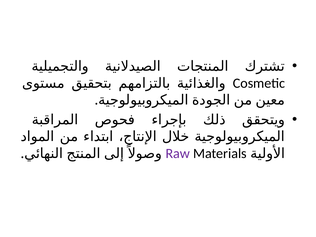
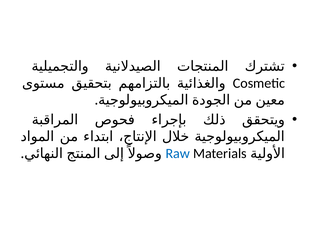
Raw colour: purple -> blue
